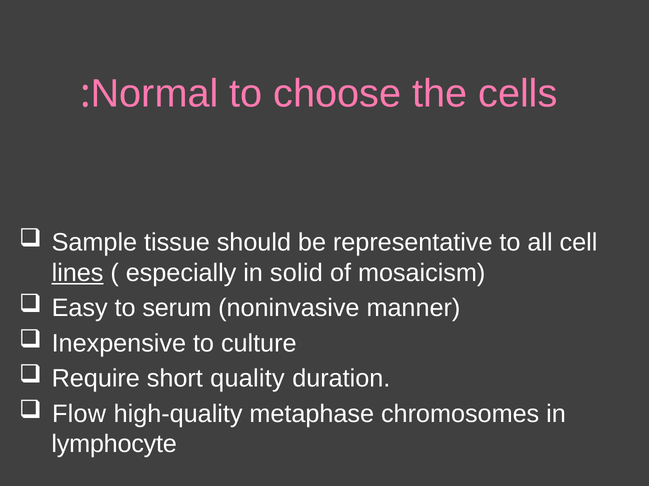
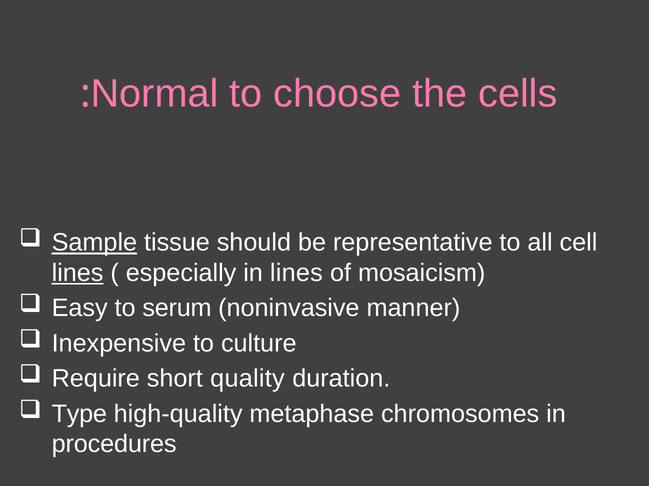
Sample underline: none -> present
in solid: solid -> lines
Flow: Flow -> Type
lymphocyte: lymphocyte -> procedures
